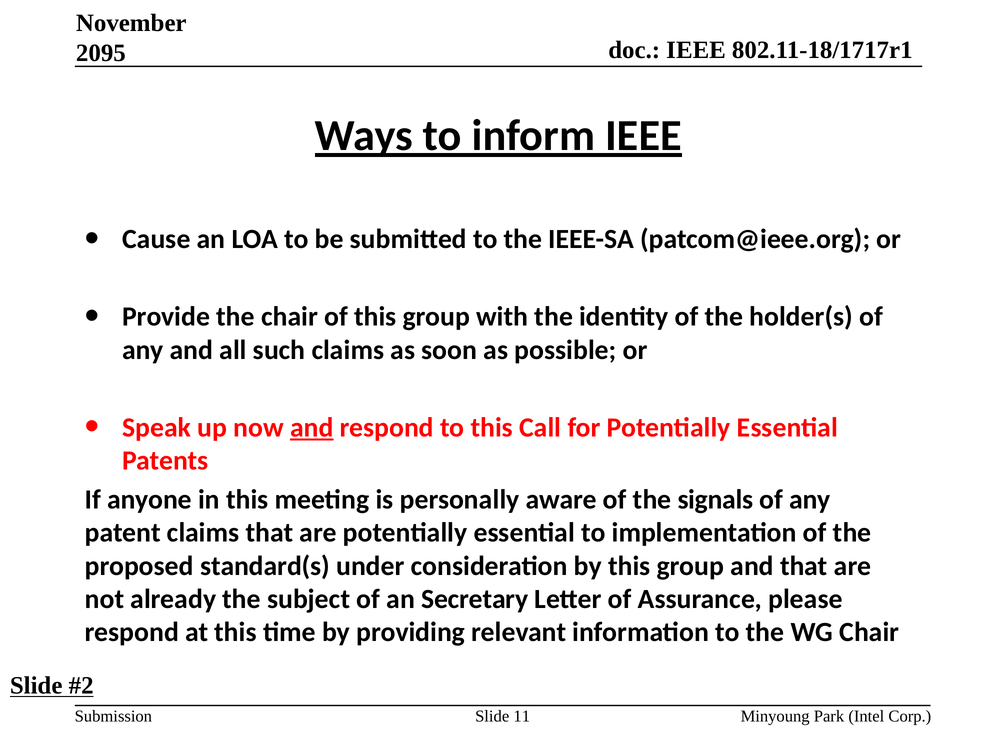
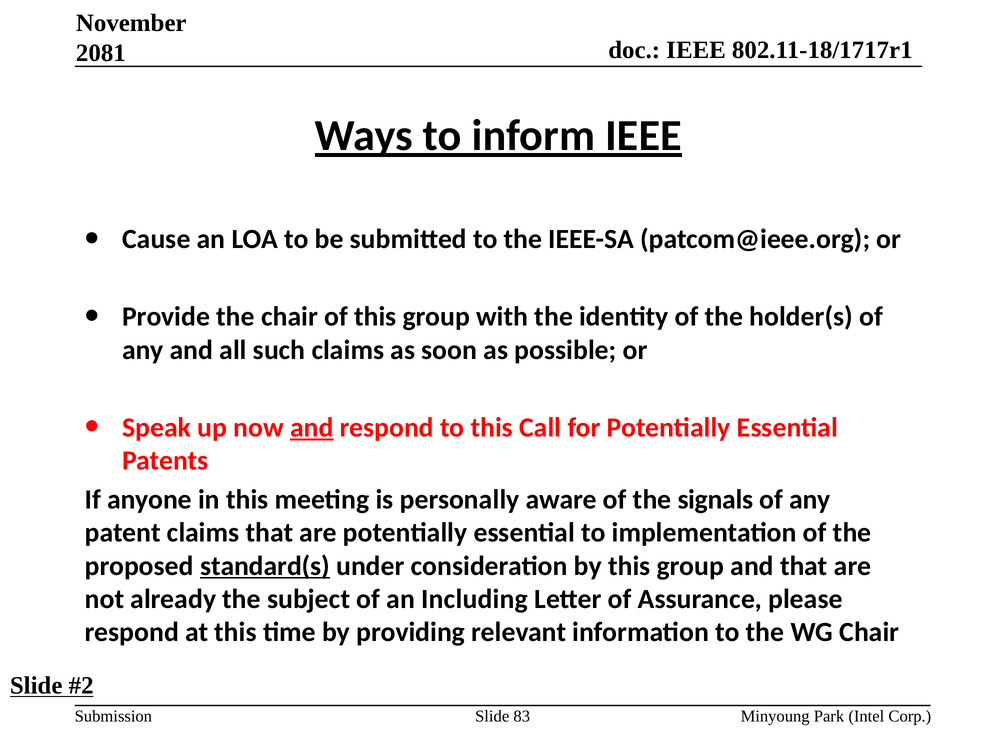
2095: 2095 -> 2081
standard(s underline: none -> present
Secretary: Secretary -> Including
11: 11 -> 83
